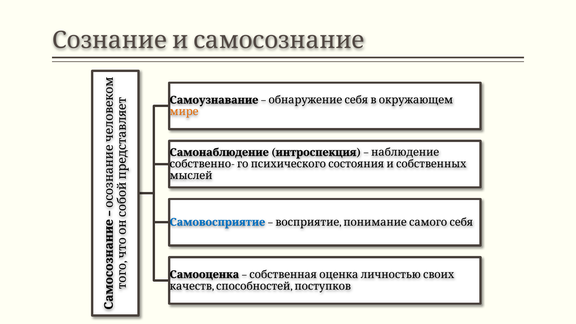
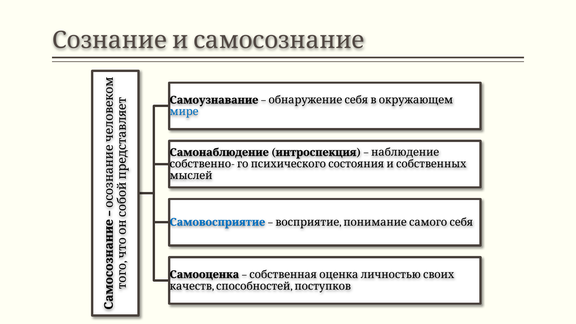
мире colour: orange -> blue
